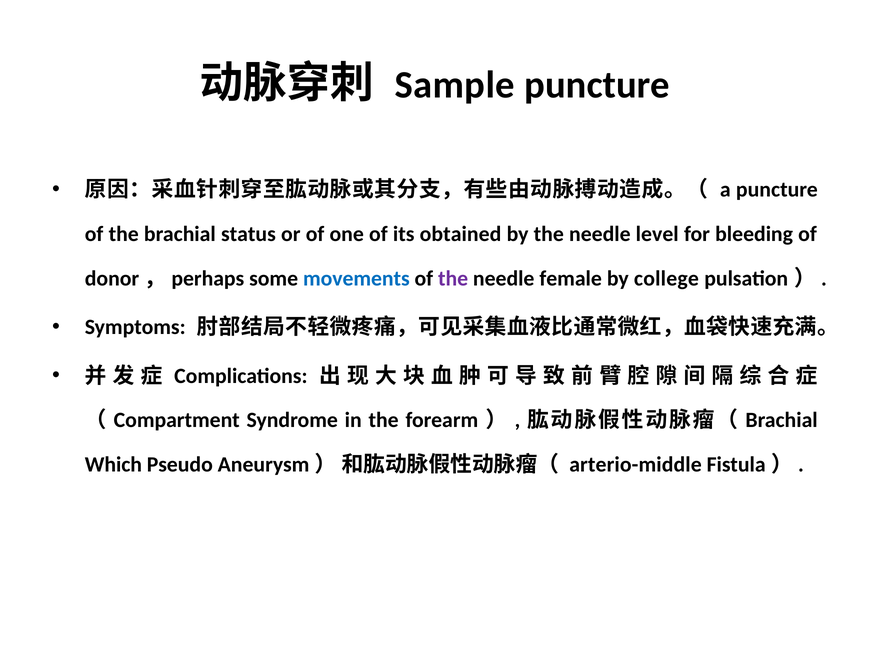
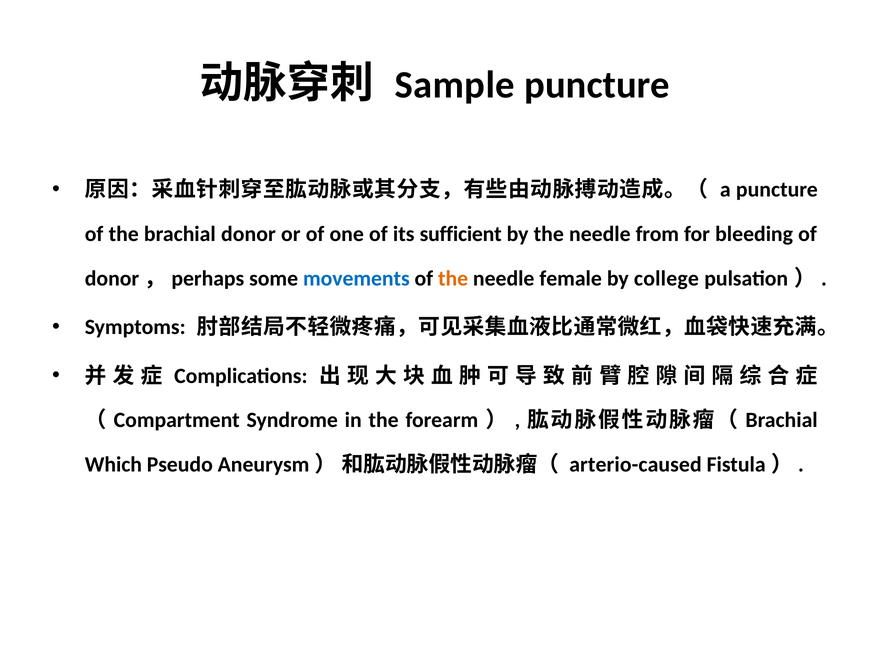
status: status -> donor
obtained: obtained -> sufficient
level: level -> from
the at (453, 278) colour: purple -> orange
arterio-middle: arterio-middle -> arterio-caused
